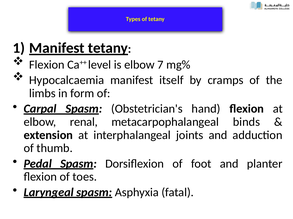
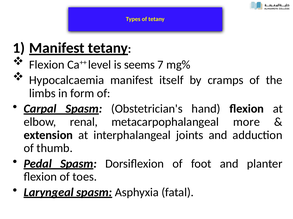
is elbow: elbow -> seems
binds: binds -> more
